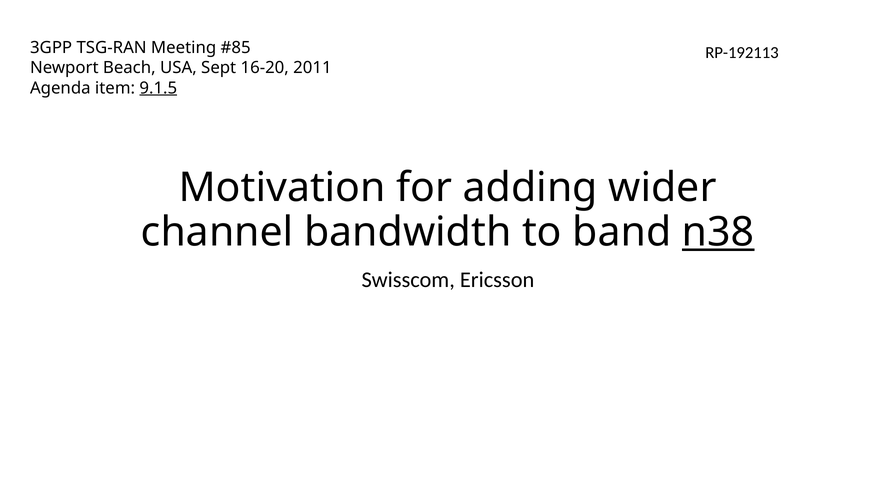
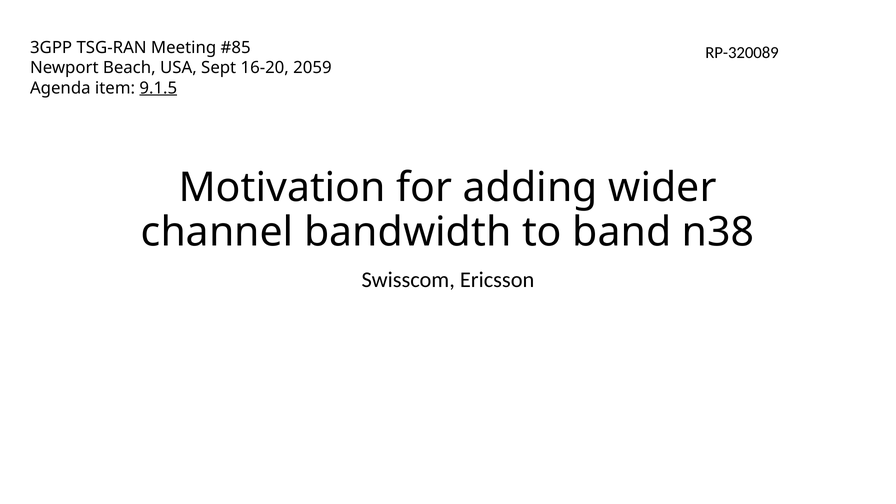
RP-192113: RP-192113 -> RP-320089
2011: 2011 -> 2059
n38 underline: present -> none
